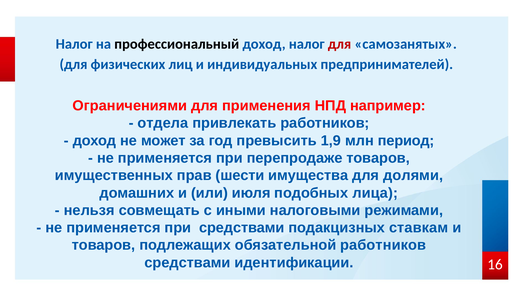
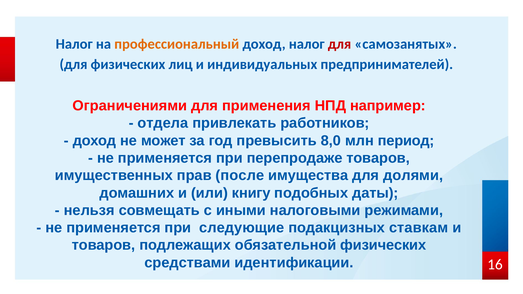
профессиональный colour: black -> orange
1,9: 1,9 -> 8,0
шести: шести -> после
июля: июля -> книгу
лица: лица -> даты
при средствами: средствами -> следующие
обязательной работников: работников -> физических
